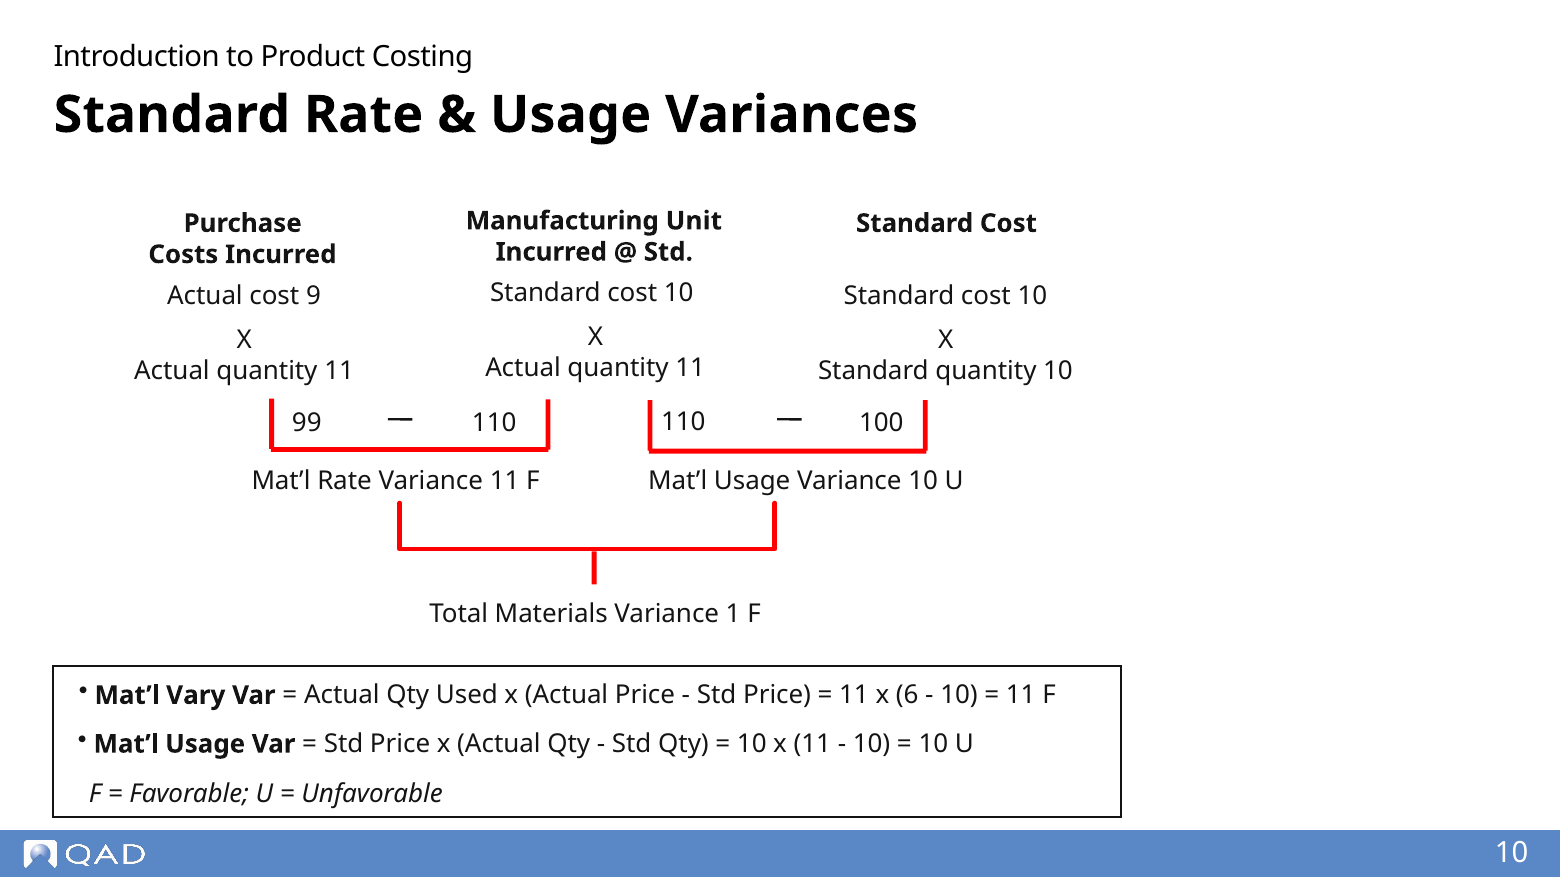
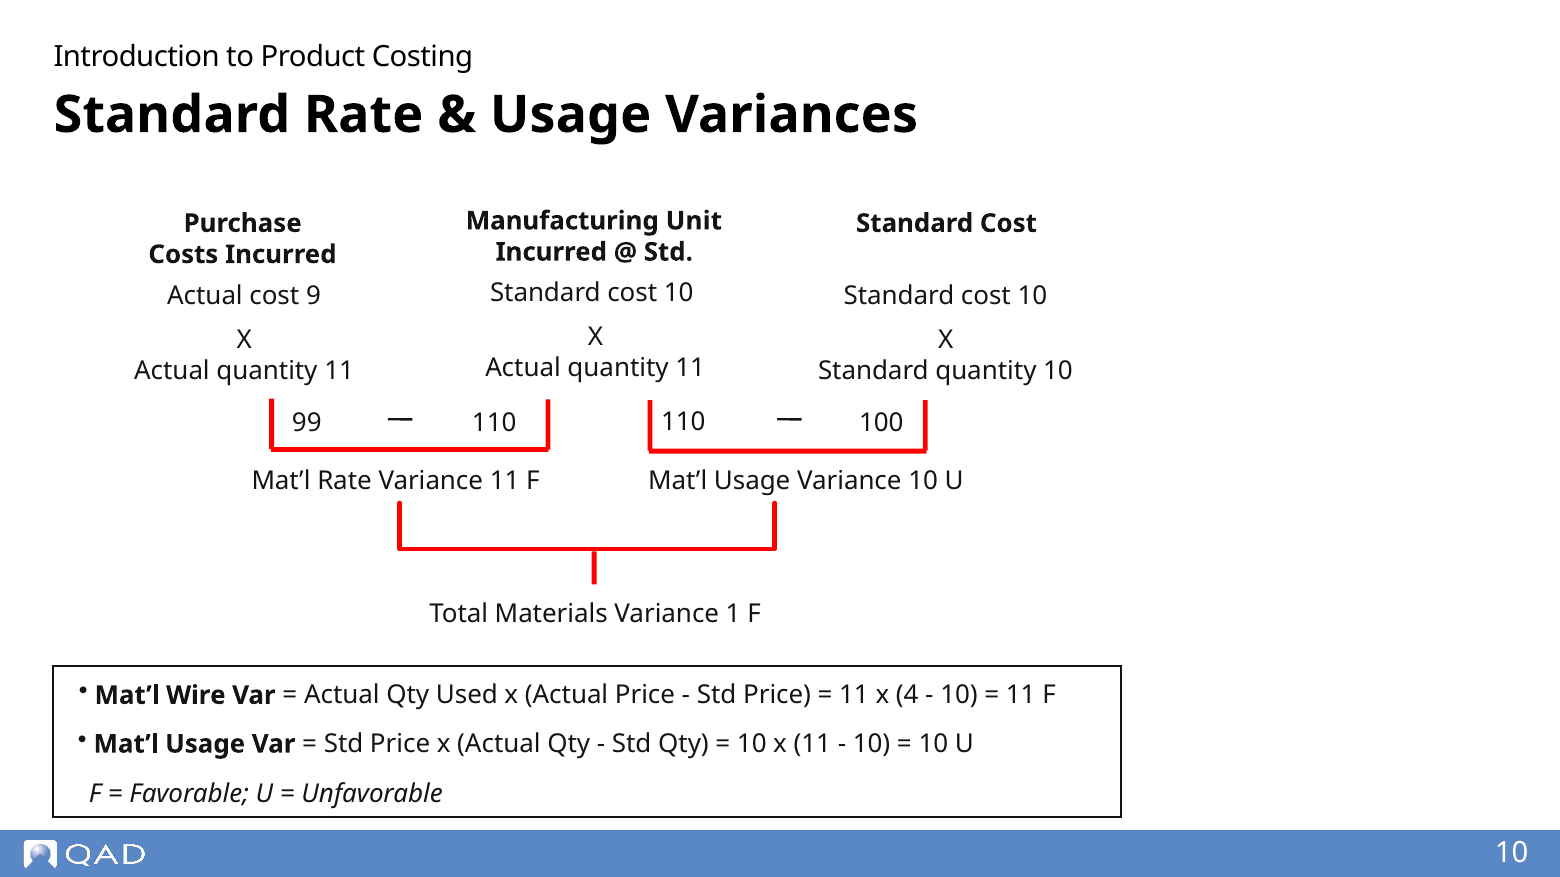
Vary: Vary -> Wire
6: 6 -> 4
